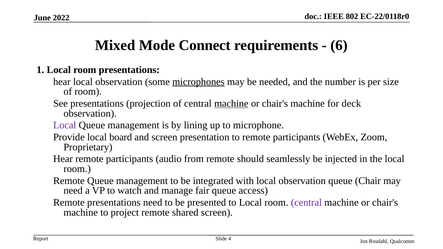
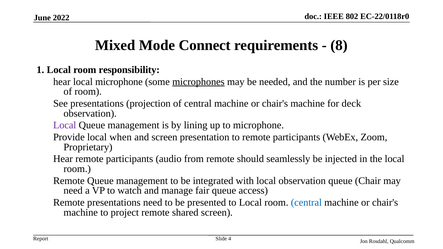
6: 6 -> 8
room presentations: presentations -> responsibility
hear local observation: observation -> microphone
machine at (231, 104) underline: present -> none
board: board -> when
central at (306, 203) colour: purple -> blue
